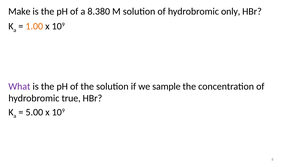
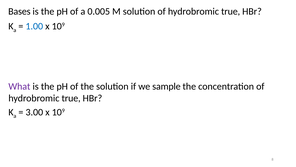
Make: Make -> Bases
8.380: 8.380 -> 0.005
solution of hydrobromic only: only -> true
1.00 colour: orange -> blue
5.00: 5.00 -> 3.00
